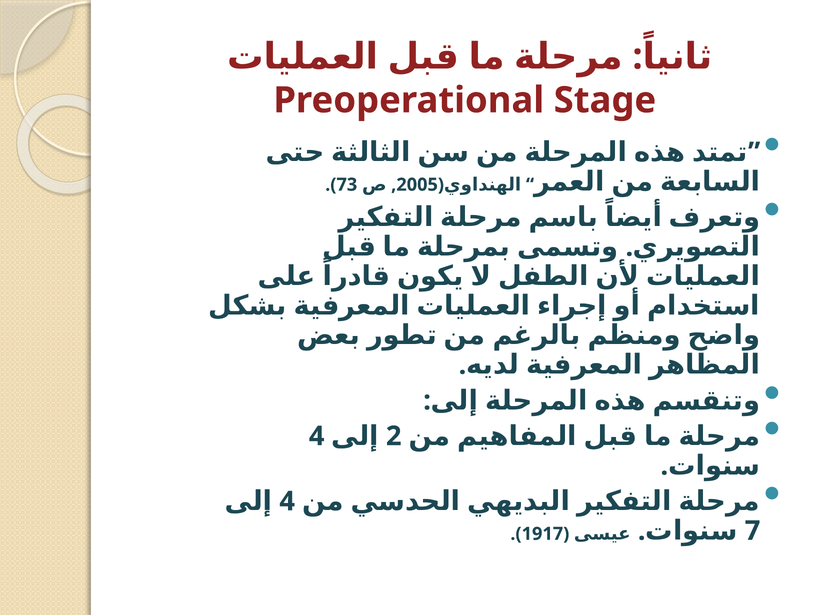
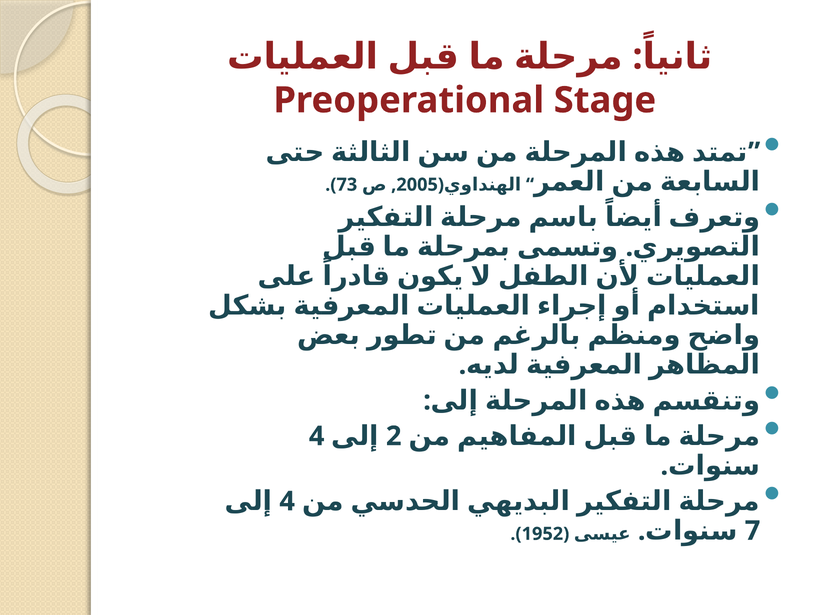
1917: 1917 -> 1952
